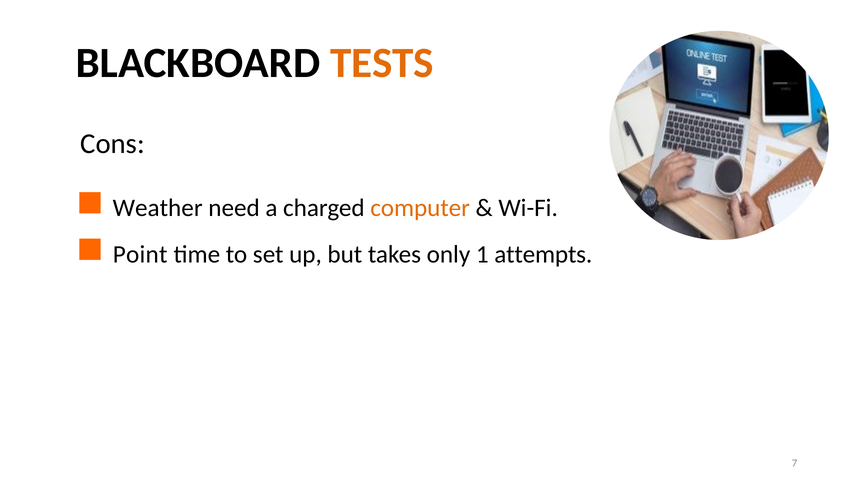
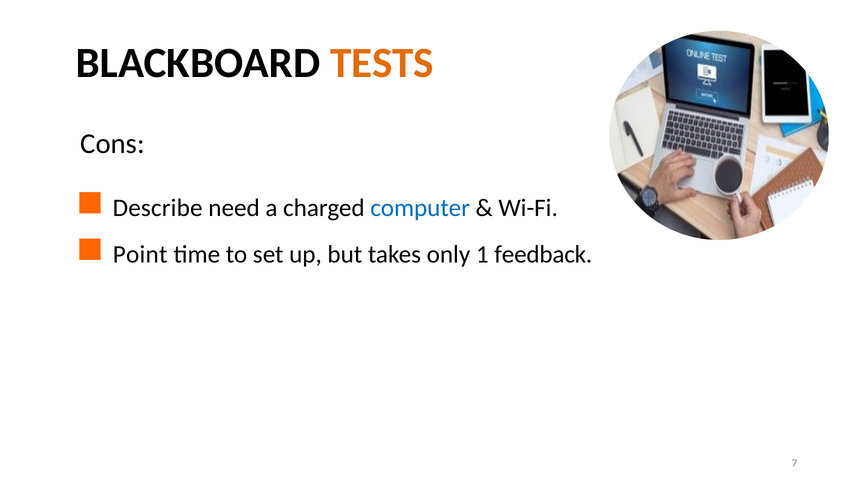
Weather: Weather -> Describe
computer colour: orange -> blue
attempts: attempts -> feedback
